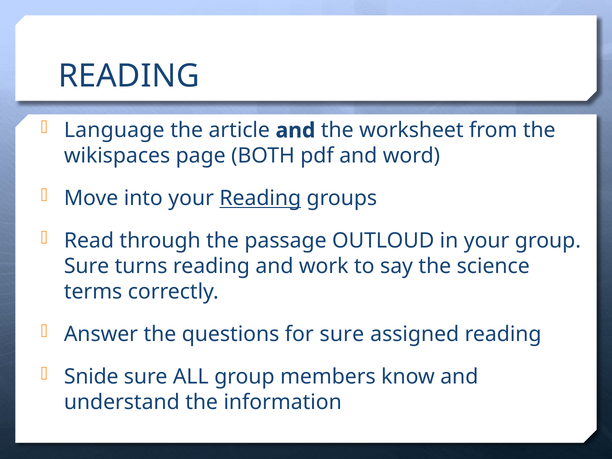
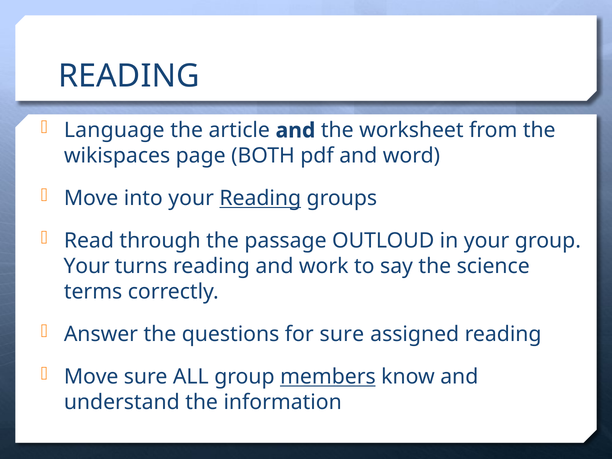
Sure at (87, 266): Sure -> Your
Snide at (91, 377): Snide -> Move
members underline: none -> present
